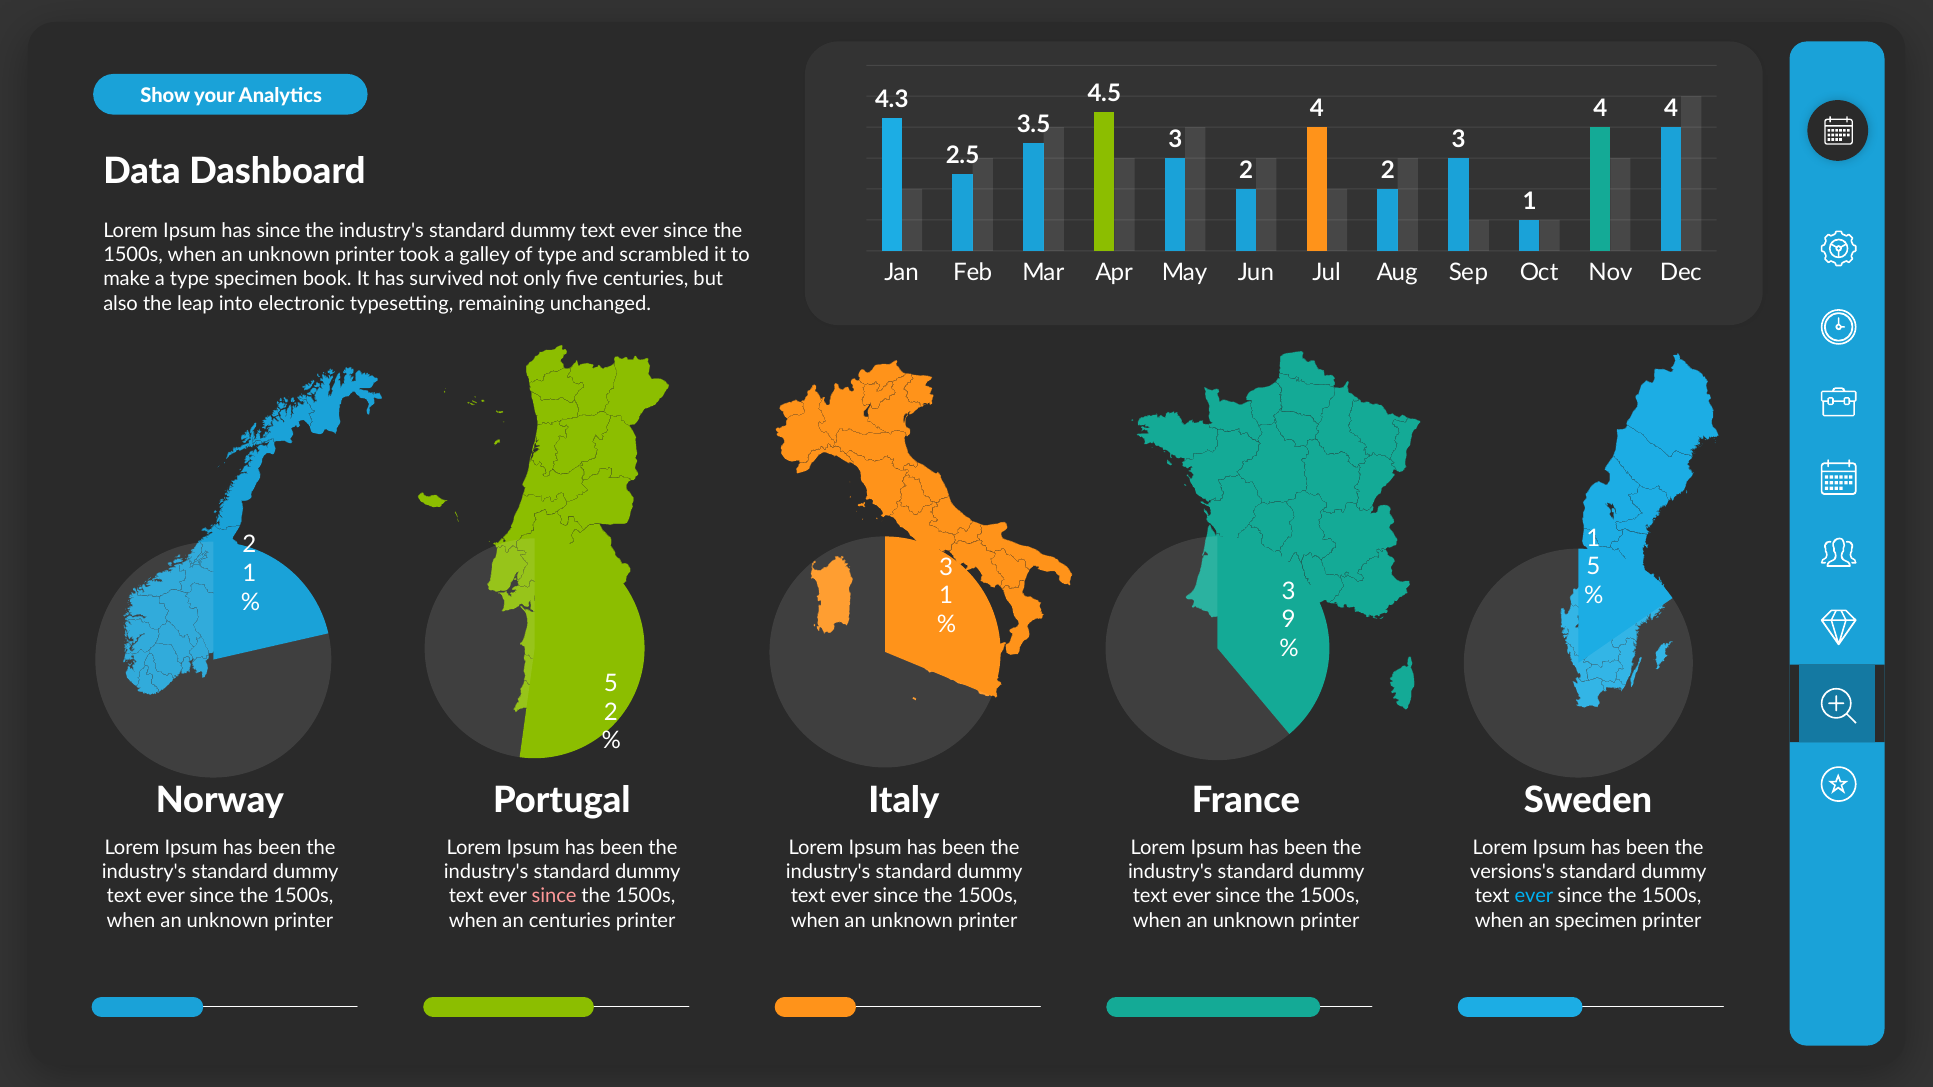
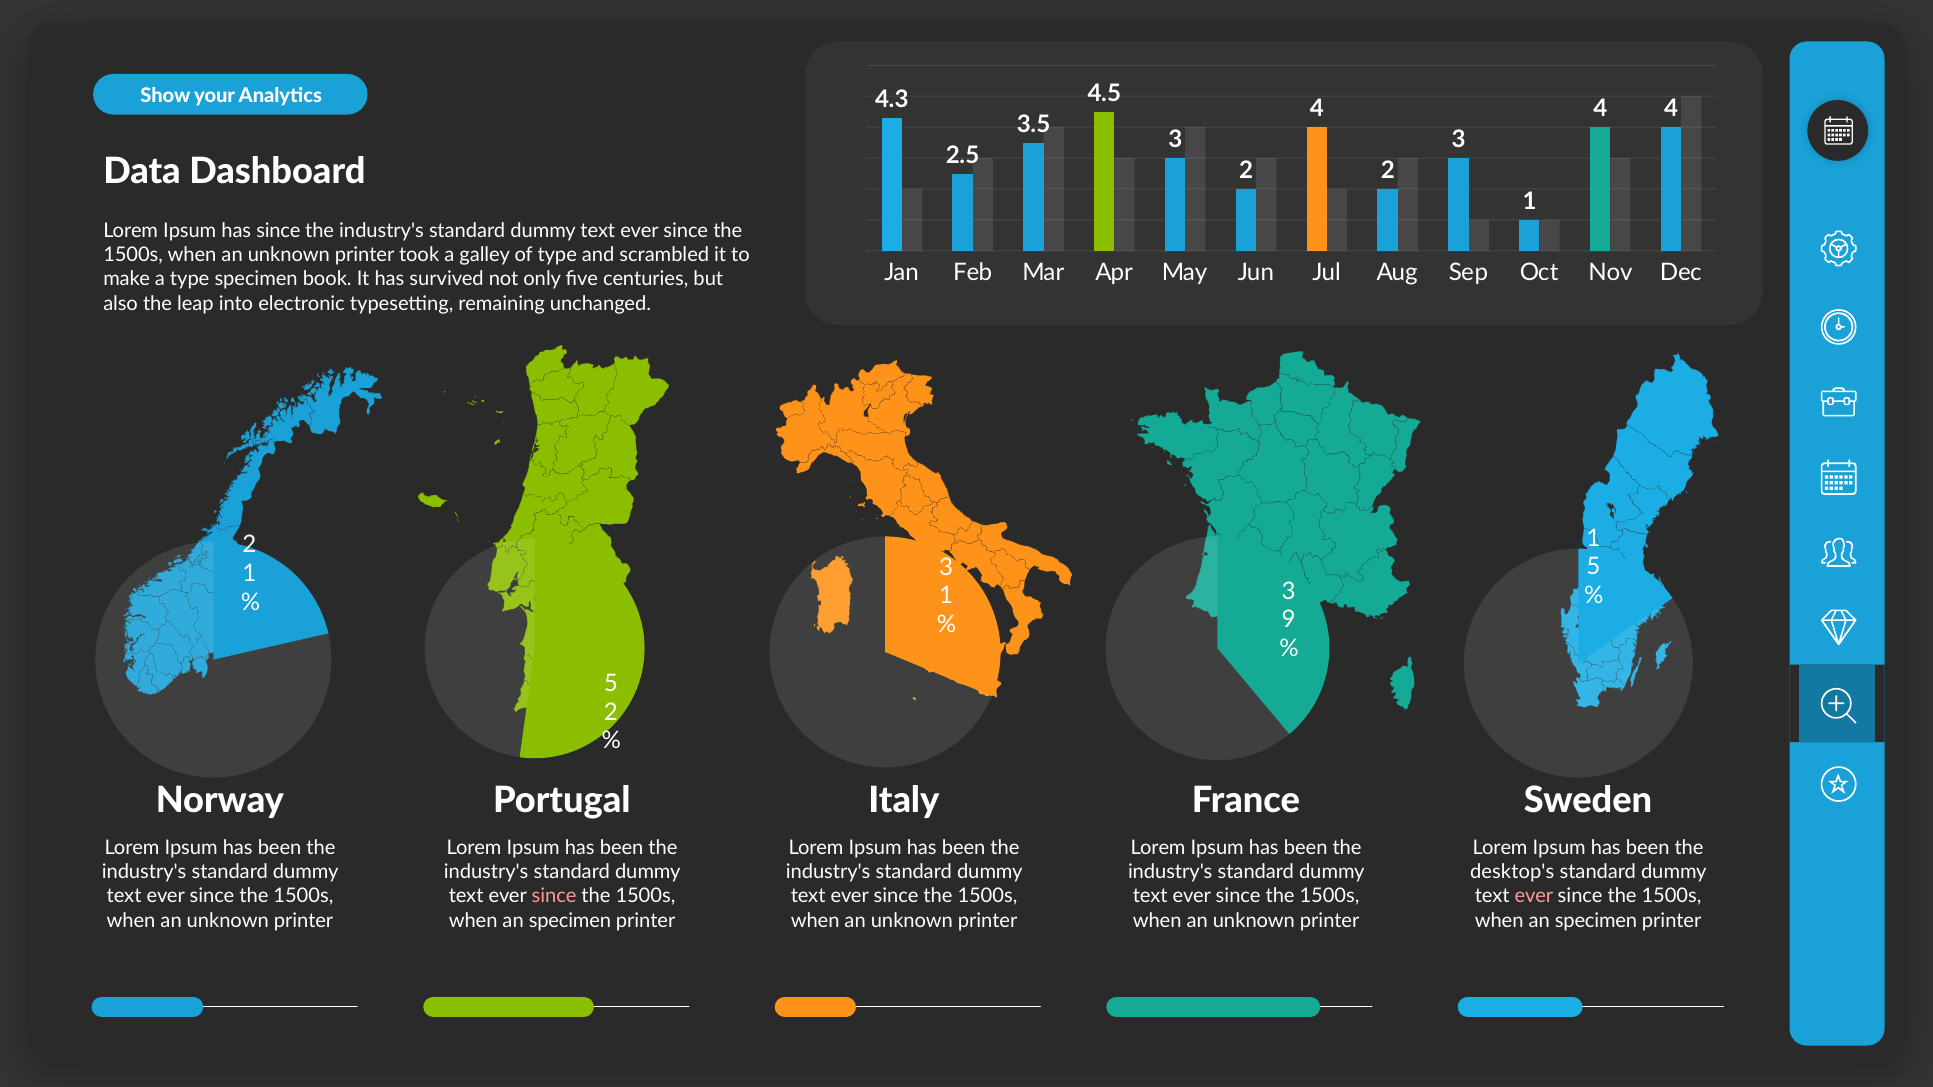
versions's: versions's -> desktop's
ever at (1534, 896) colour: light blue -> pink
centuries at (570, 921): centuries -> specimen
